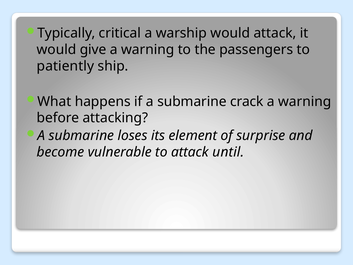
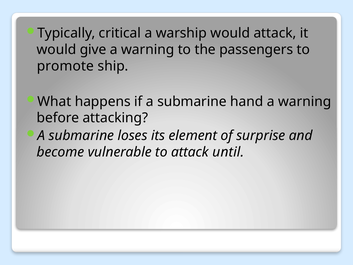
patiently: patiently -> promote
crack: crack -> hand
